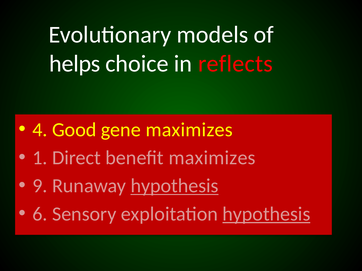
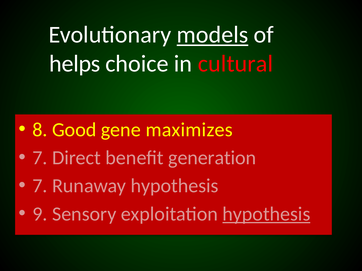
models underline: none -> present
reflects: reflects -> cultural
4: 4 -> 8
1 at (40, 158): 1 -> 7
benefit maximizes: maximizes -> generation
9 at (40, 186): 9 -> 7
hypothesis at (175, 186) underline: present -> none
6: 6 -> 9
